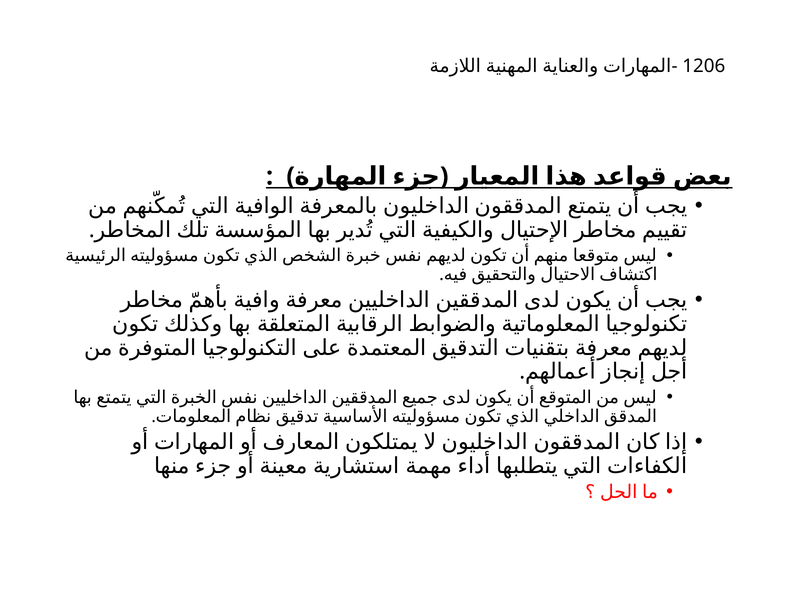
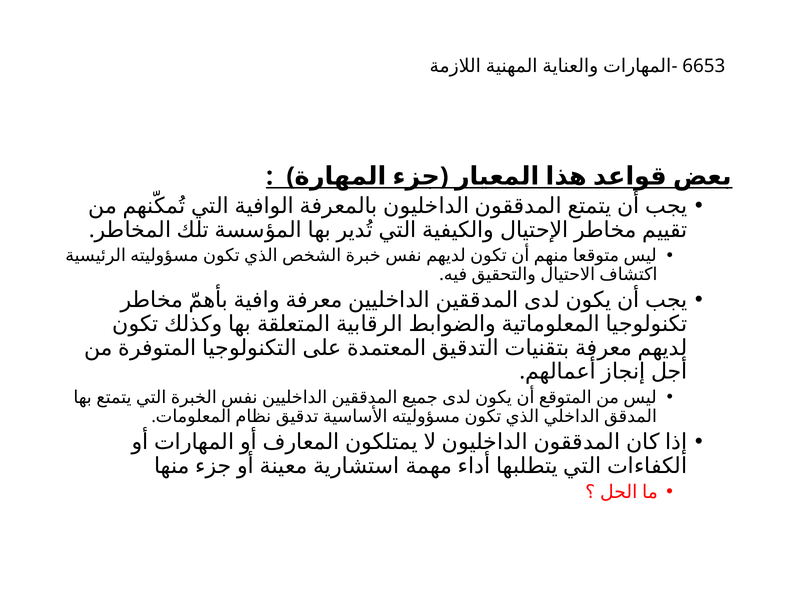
1206: 1206 -> 6653
